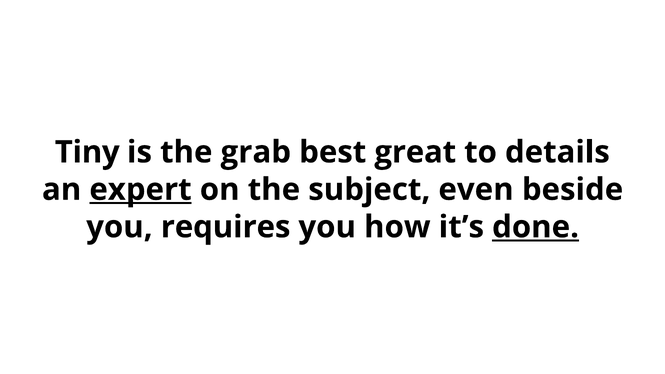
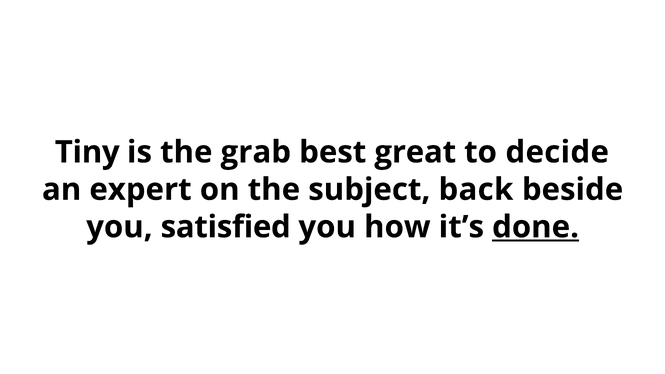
details: details -> decide
expert underline: present -> none
even: even -> back
requires: requires -> satisfied
